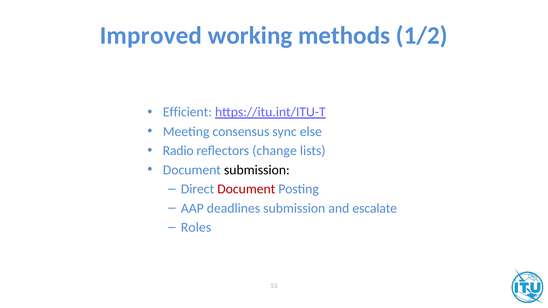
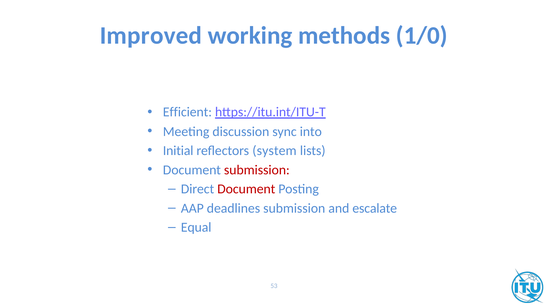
1/2: 1/2 -> 1/0
consensus: consensus -> discussion
else: else -> into
Radio: Radio -> Initial
change: change -> system
submission at (257, 170) colour: black -> red
Roles: Roles -> Equal
